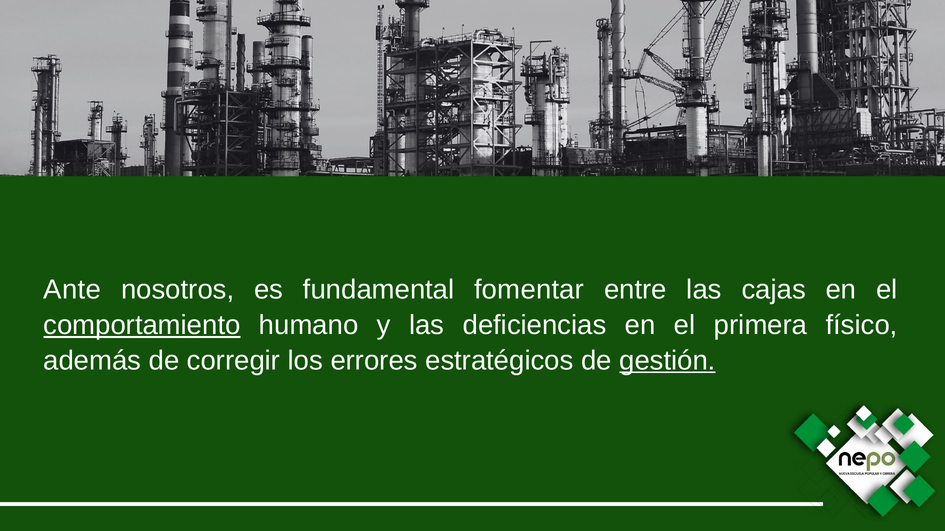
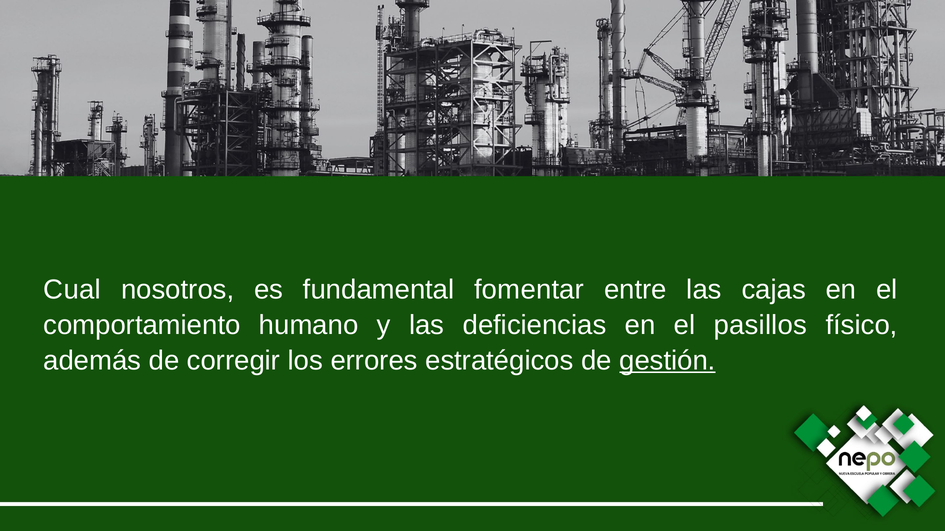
Ante: Ante -> Cual
comportamiento underline: present -> none
primera: primera -> pasillos
